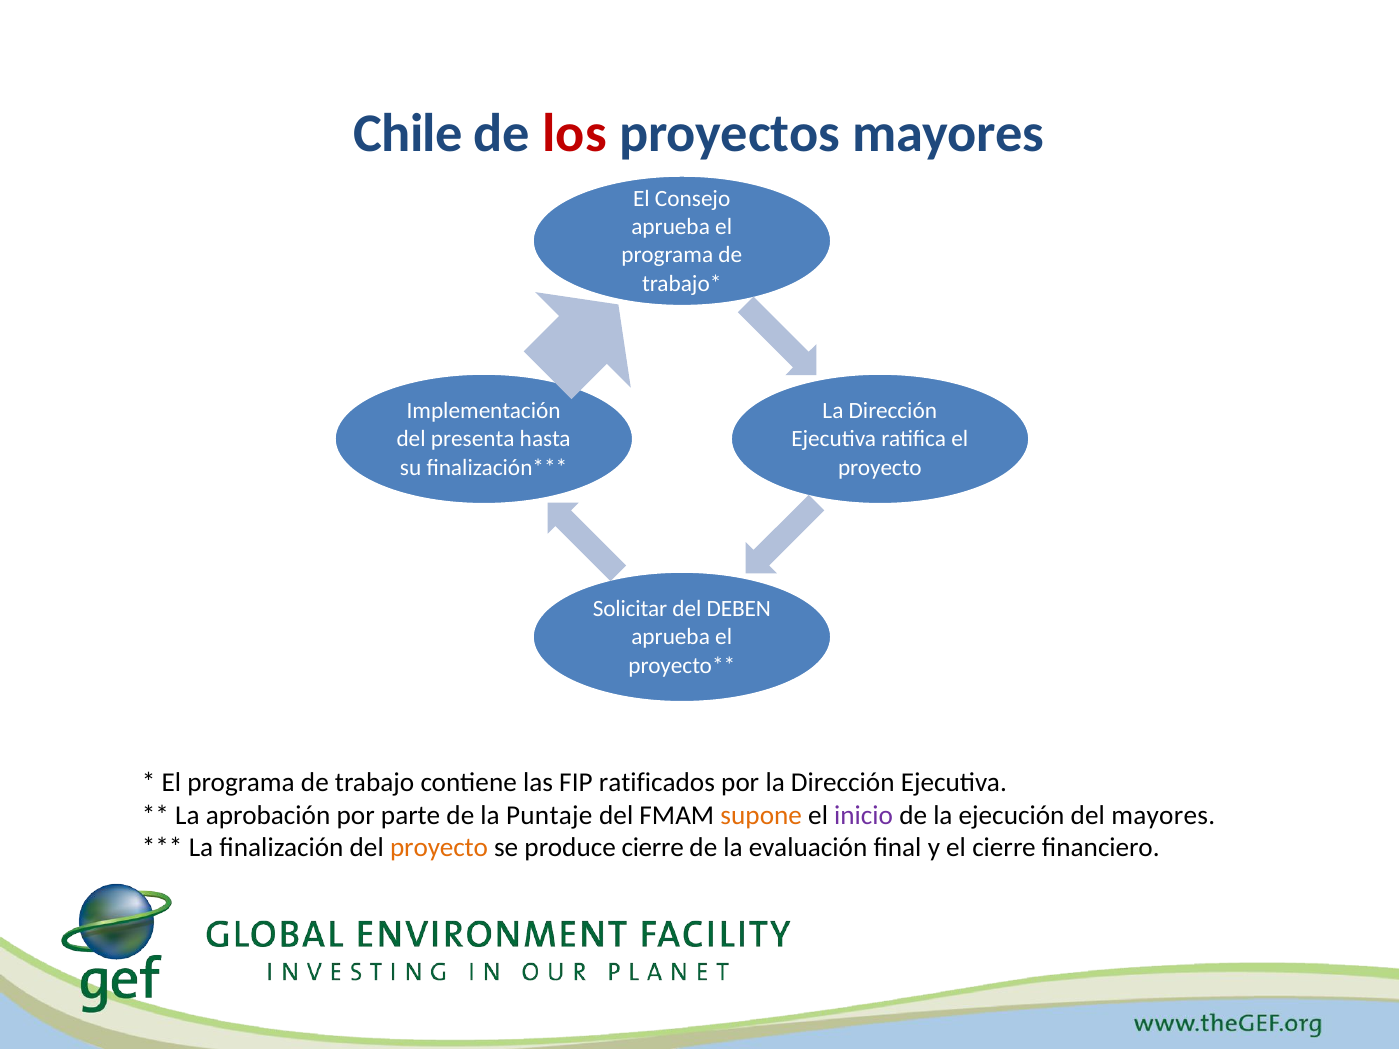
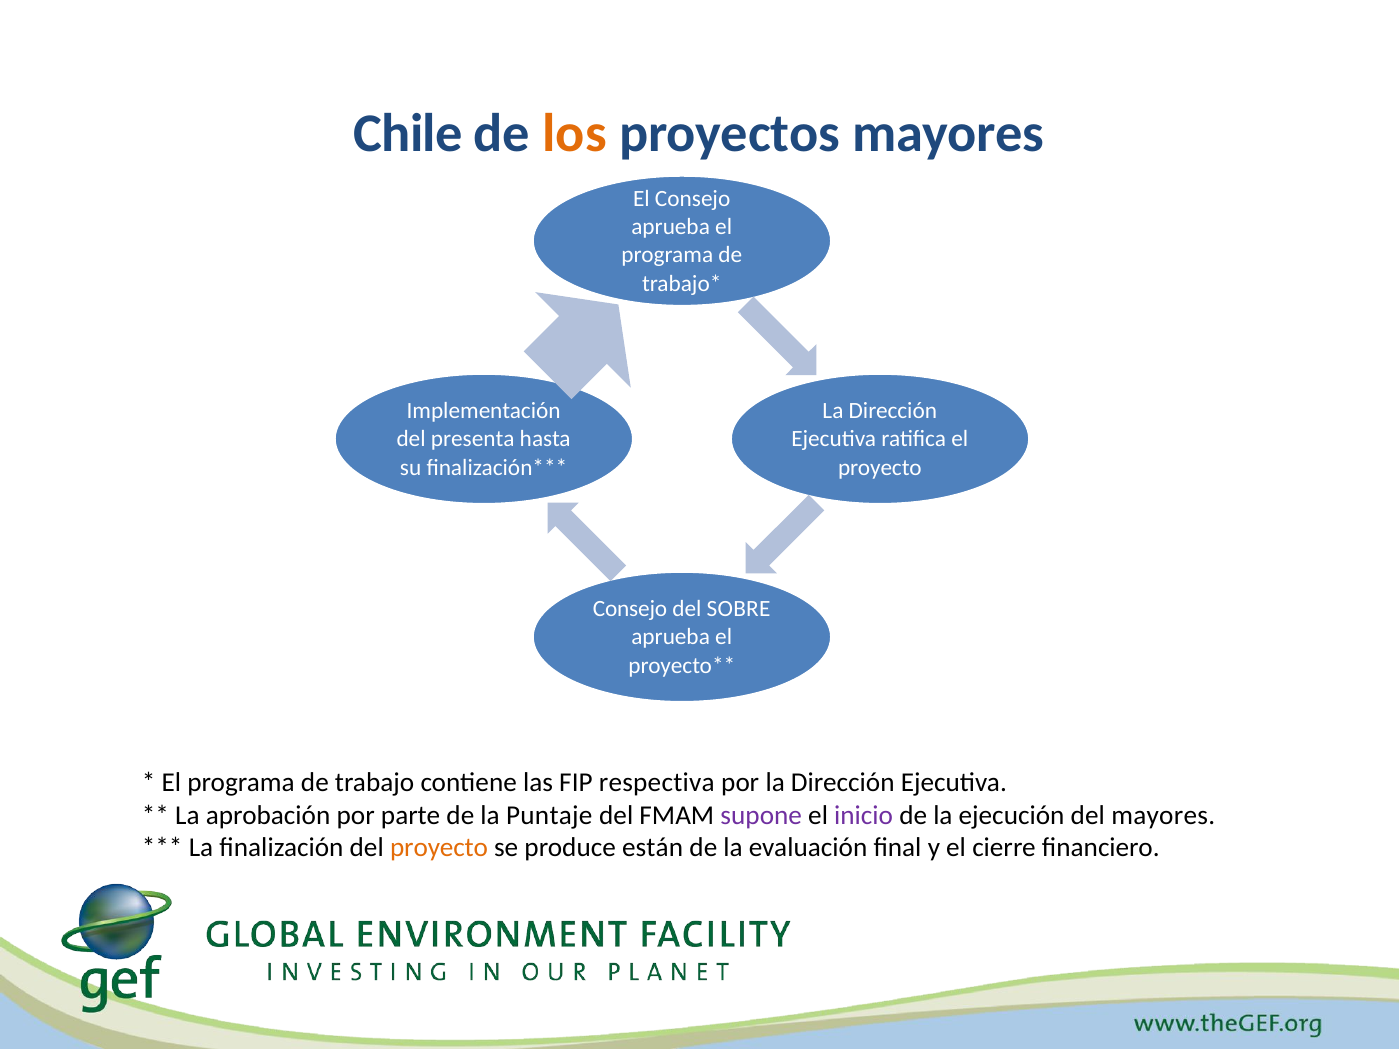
los colour: red -> orange
Solicitar at (630, 609): Solicitar -> Consejo
DEBEN: DEBEN -> SOBRE
ratificados: ratificados -> respectiva
supone colour: orange -> purple
produce cierre: cierre -> están
